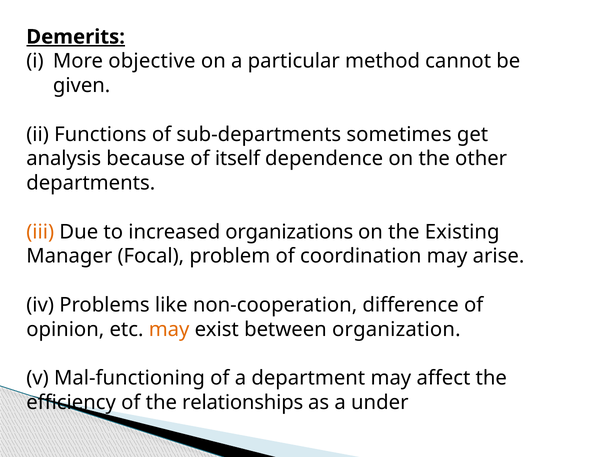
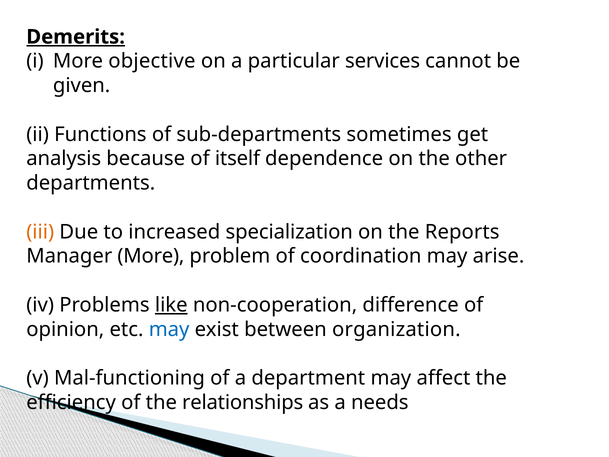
method: method -> services
organizations: organizations -> specialization
Existing: Existing -> Reports
Manager Focal: Focal -> More
like underline: none -> present
may at (169, 329) colour: orange -> blue
under: under -> needs
